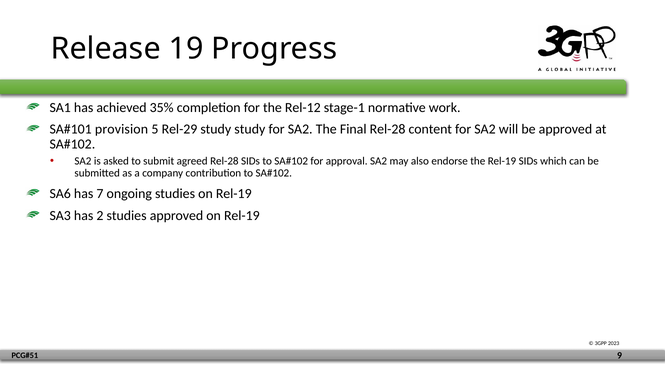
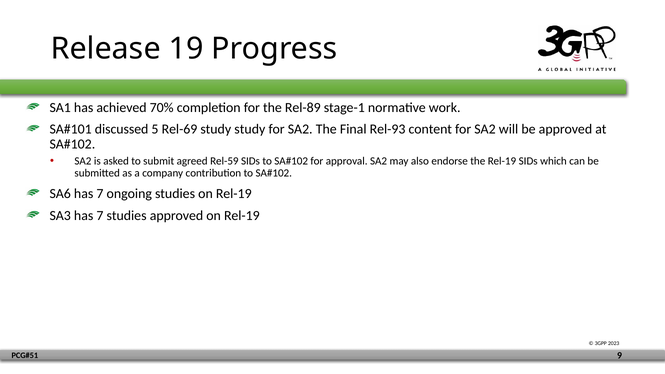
35%: 35% -> 70%
Rel-12: Rel-12 -> Rel-89
provision: provision -> discussed
Rel-29: Rel-29 -> Rel-69
Final Rel-28: Rel-28 -> Rel-93
agreed Rel-28: Rel-28 -> Rel-59
SA3 has 2: 2 -> 7
